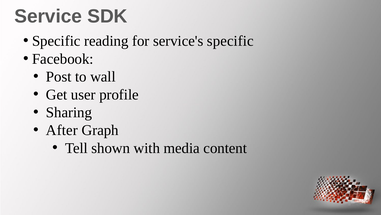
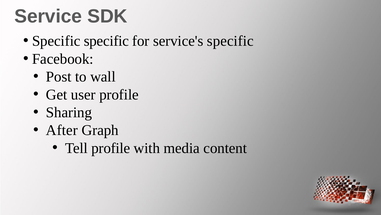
Specific reading: reading -> specific
Tell shown: shown -> profile
